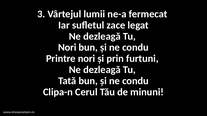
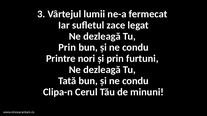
Nori at (67, 48): Nori -> Prin
